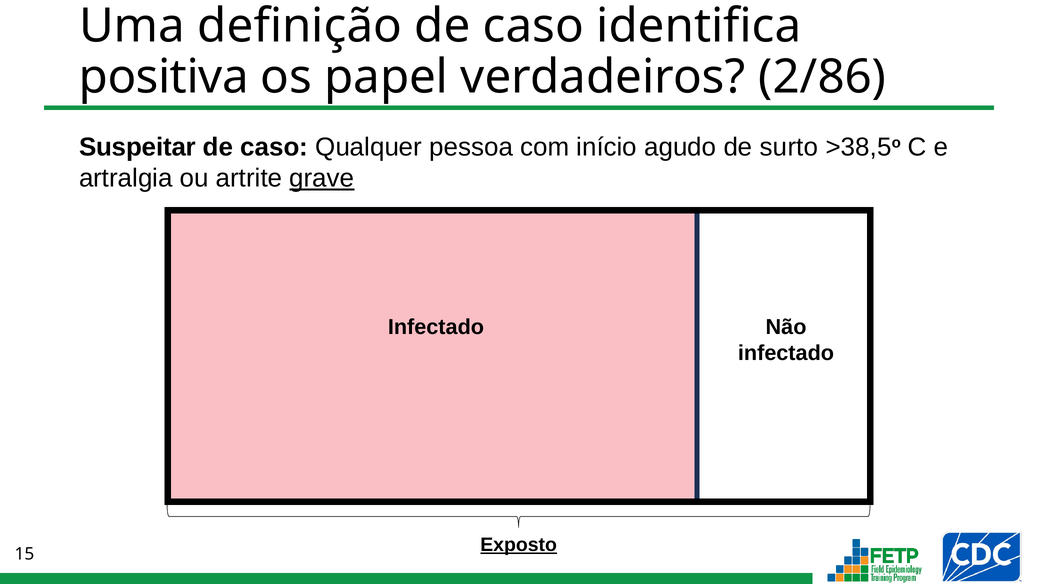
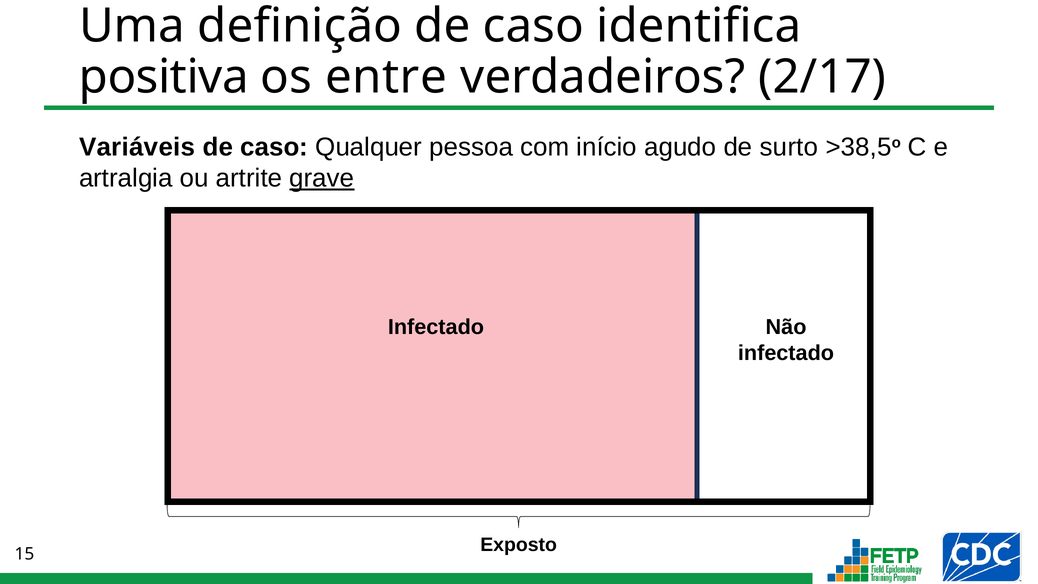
papel: papel -> entre
2/86: 2/86 -> 2/17
Suspeitar: Suspeitar -> Variáveis
Exposto underline: present -> none
